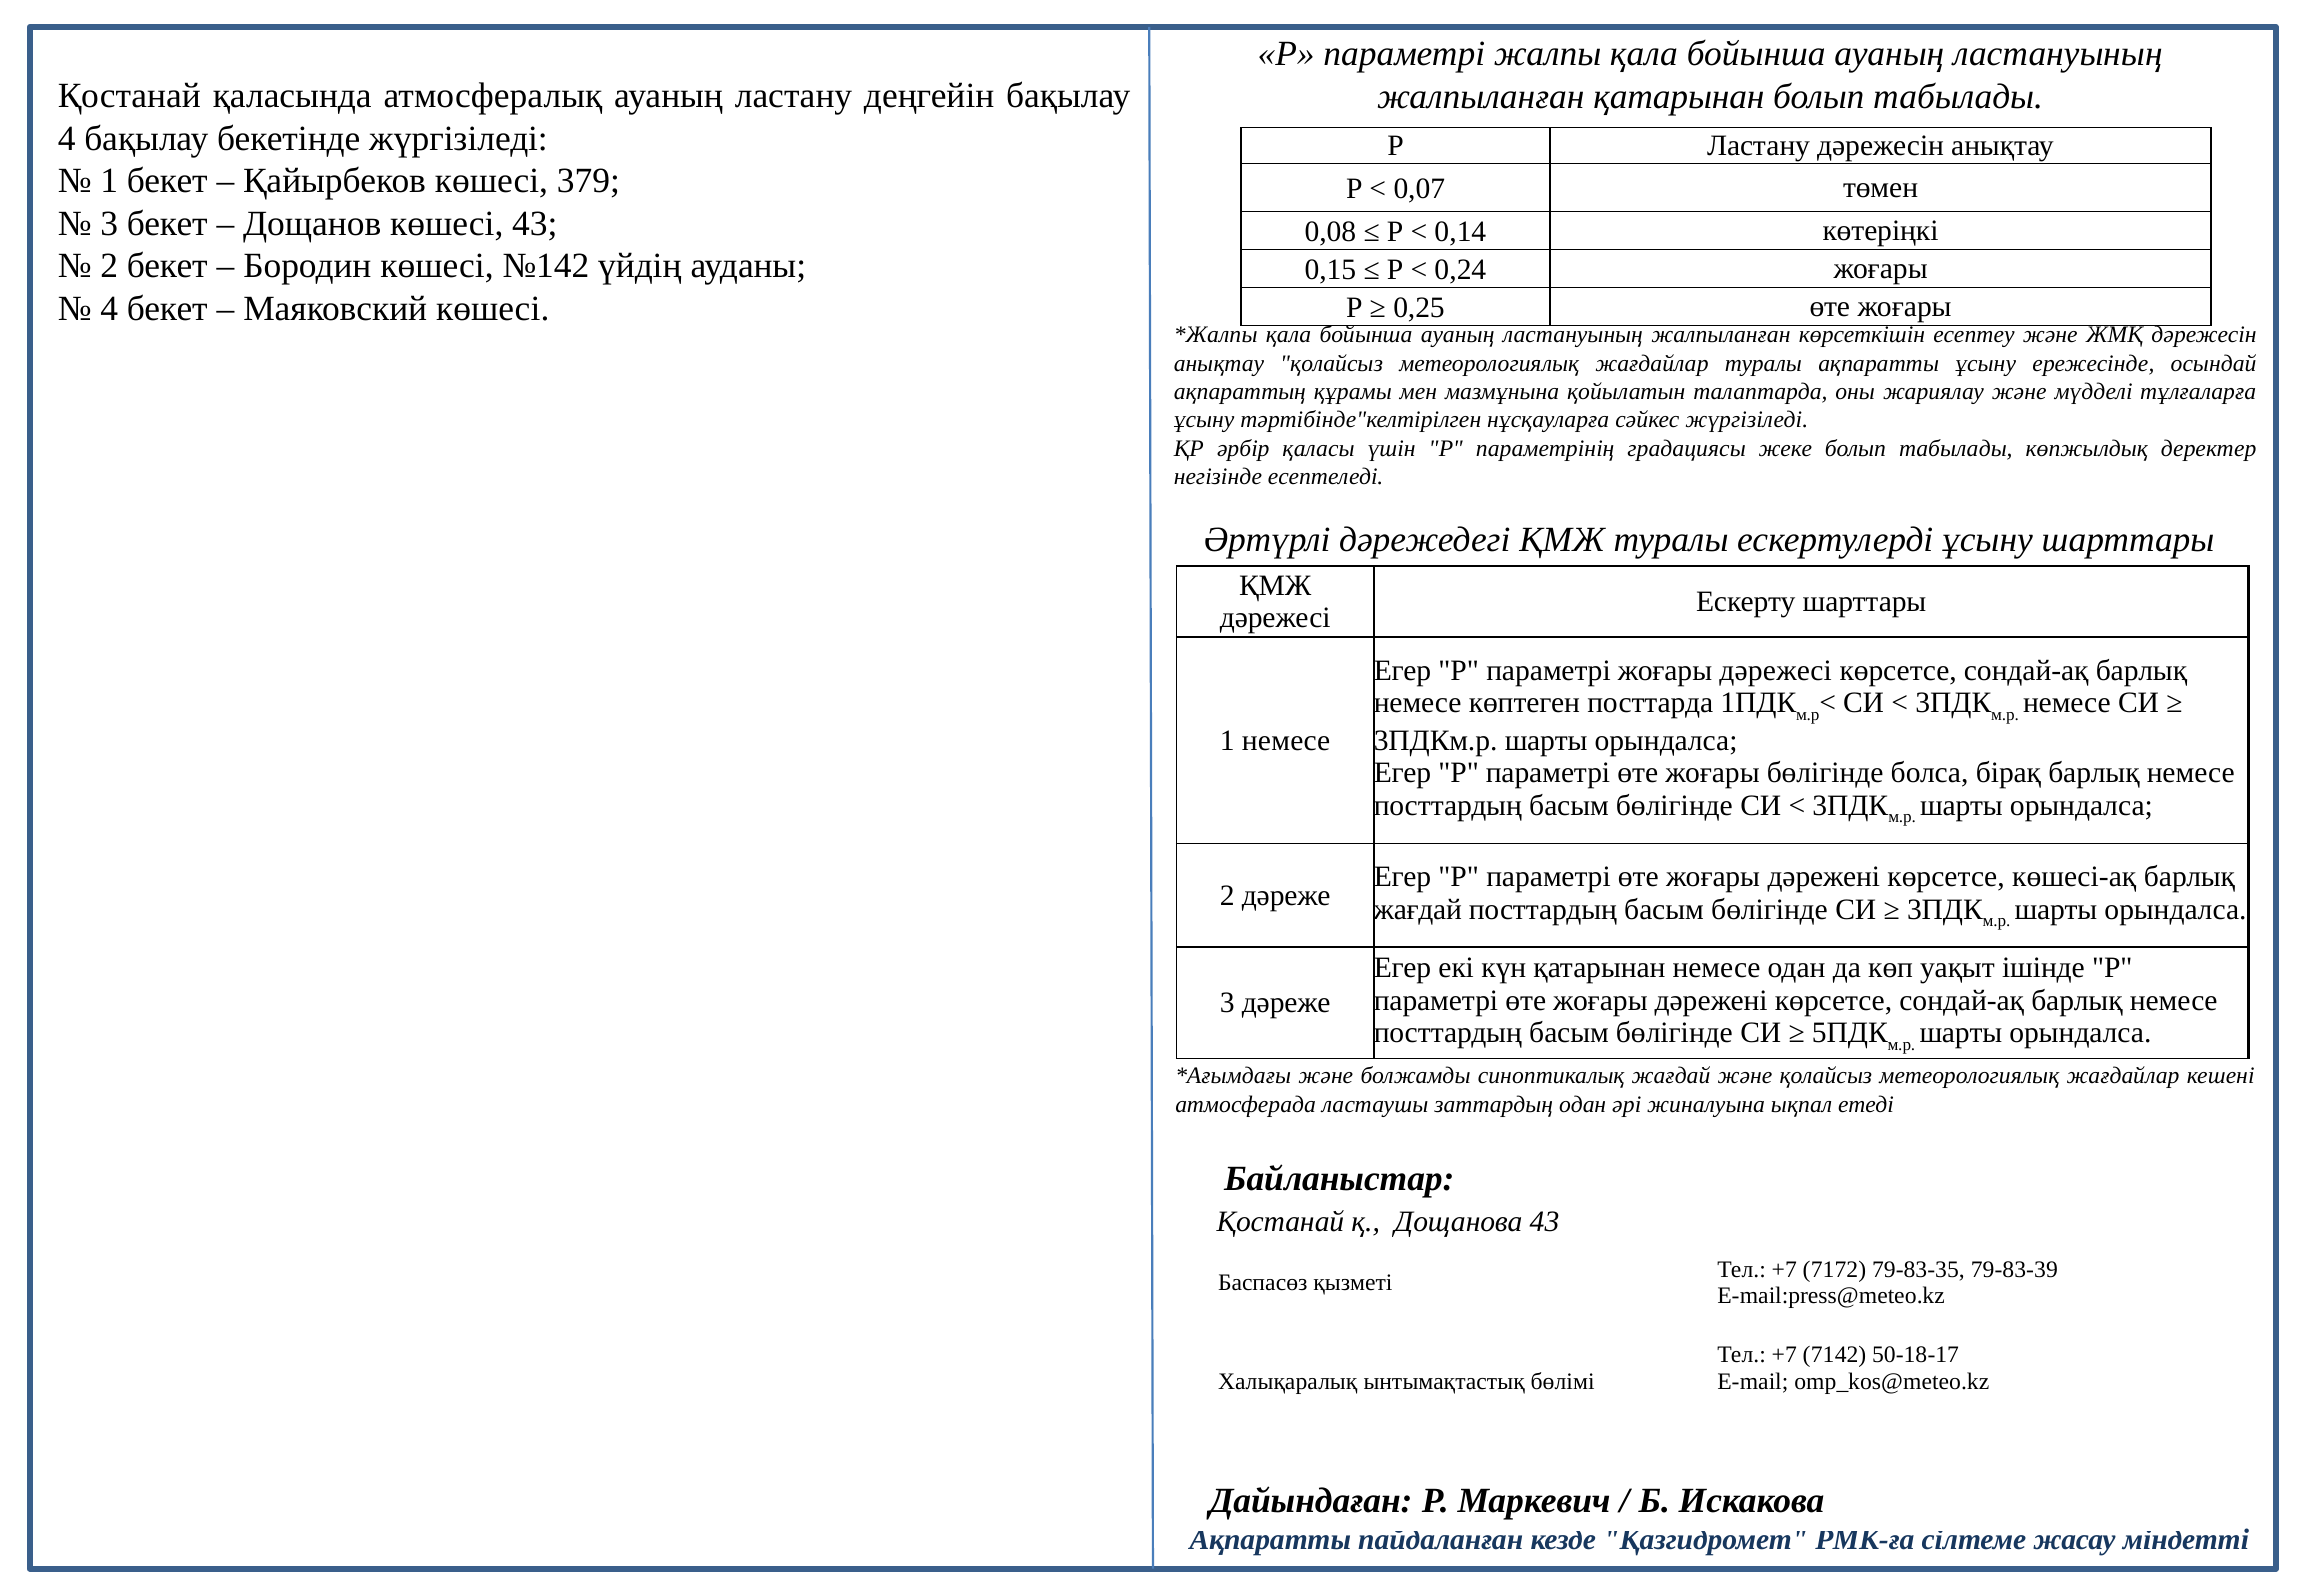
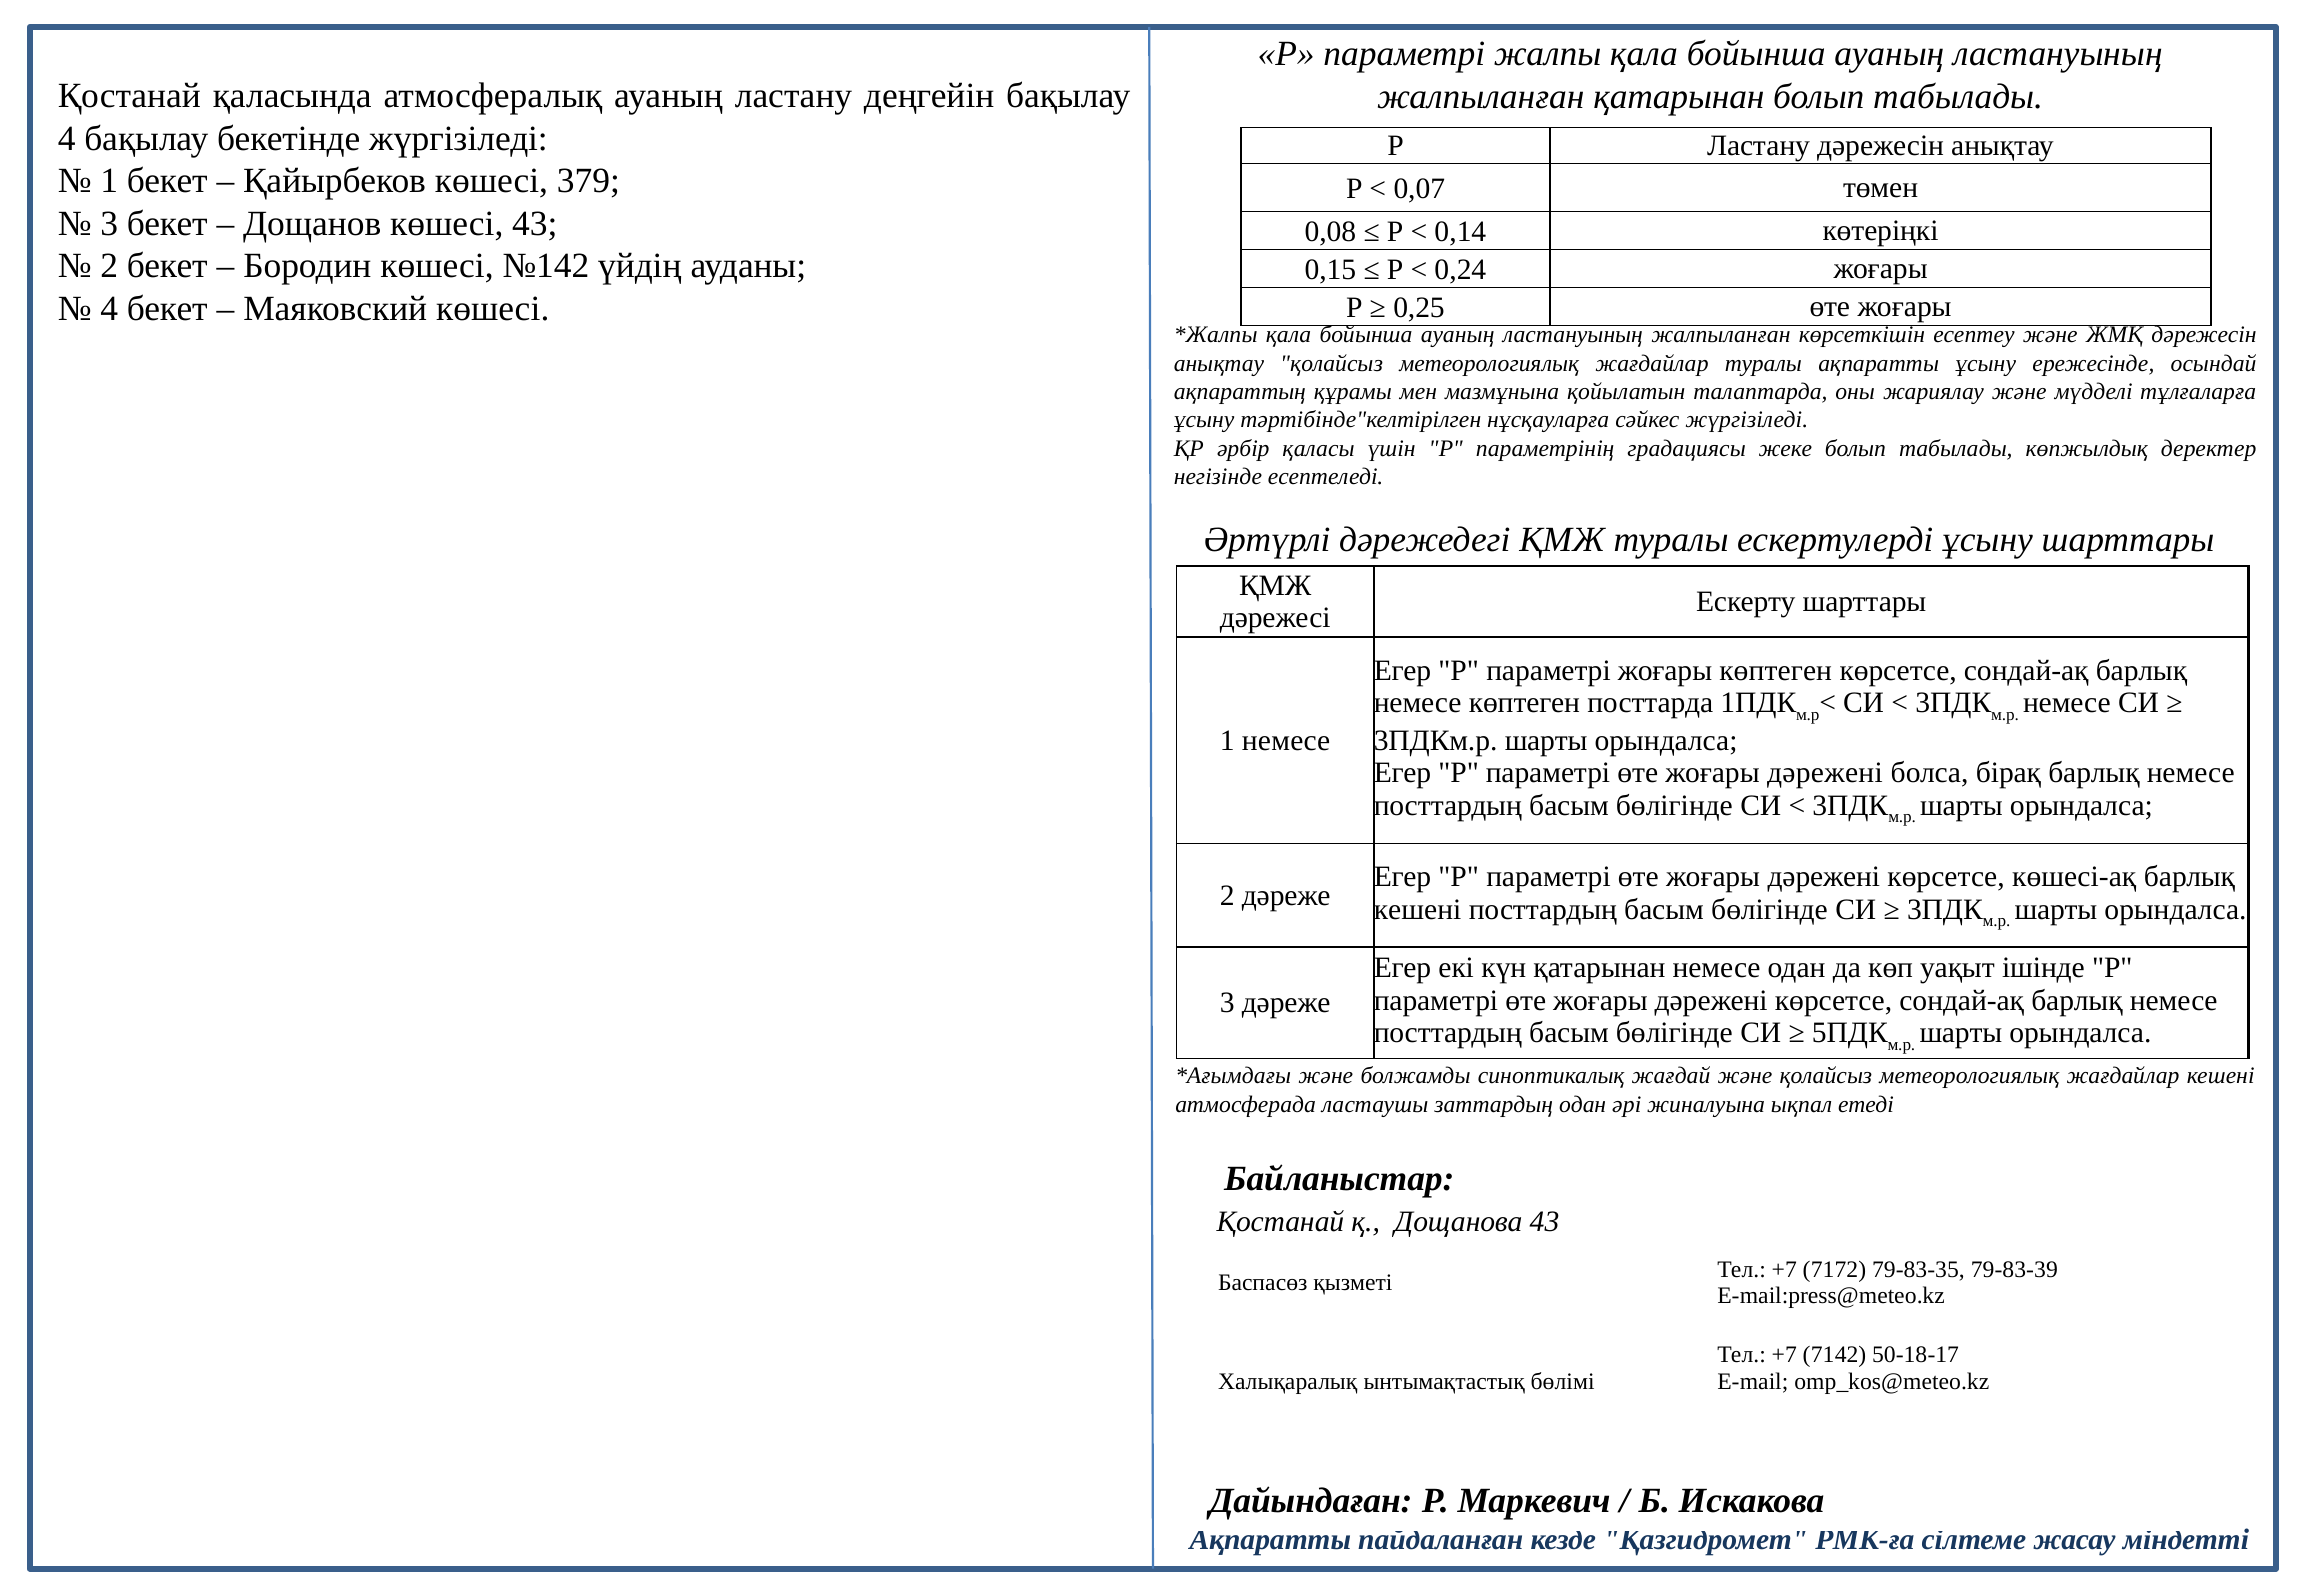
жоғары дәрежесі: дәрежесі -> көптеген
бөлігінде at (1825, 773): бөлігінде -> дәрежені
жағдай at (1418, 910): жағдай -> кешені
